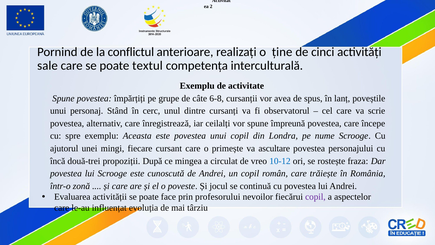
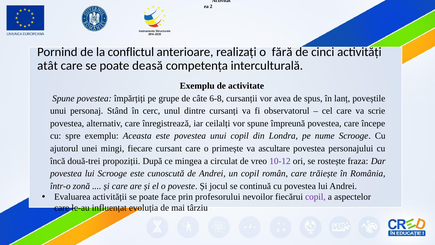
ține: ține -> fără
sale: sale -> atât
textul: textul -> deasă
10-12 colour: blue -> purple
